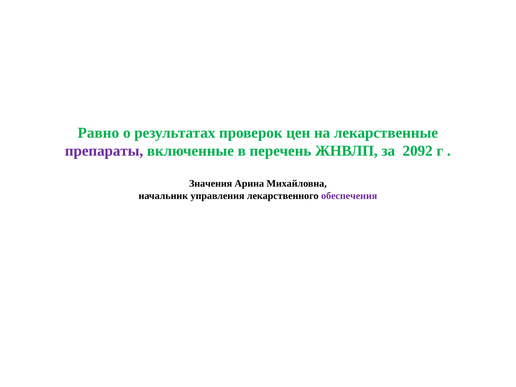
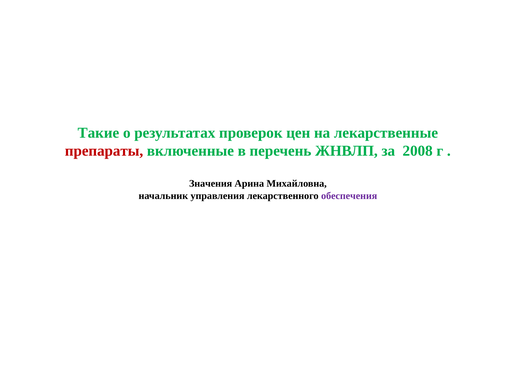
Равно: Равно -> Такие
препараты colour: purple -> red
2092: 2092 -> 2008
